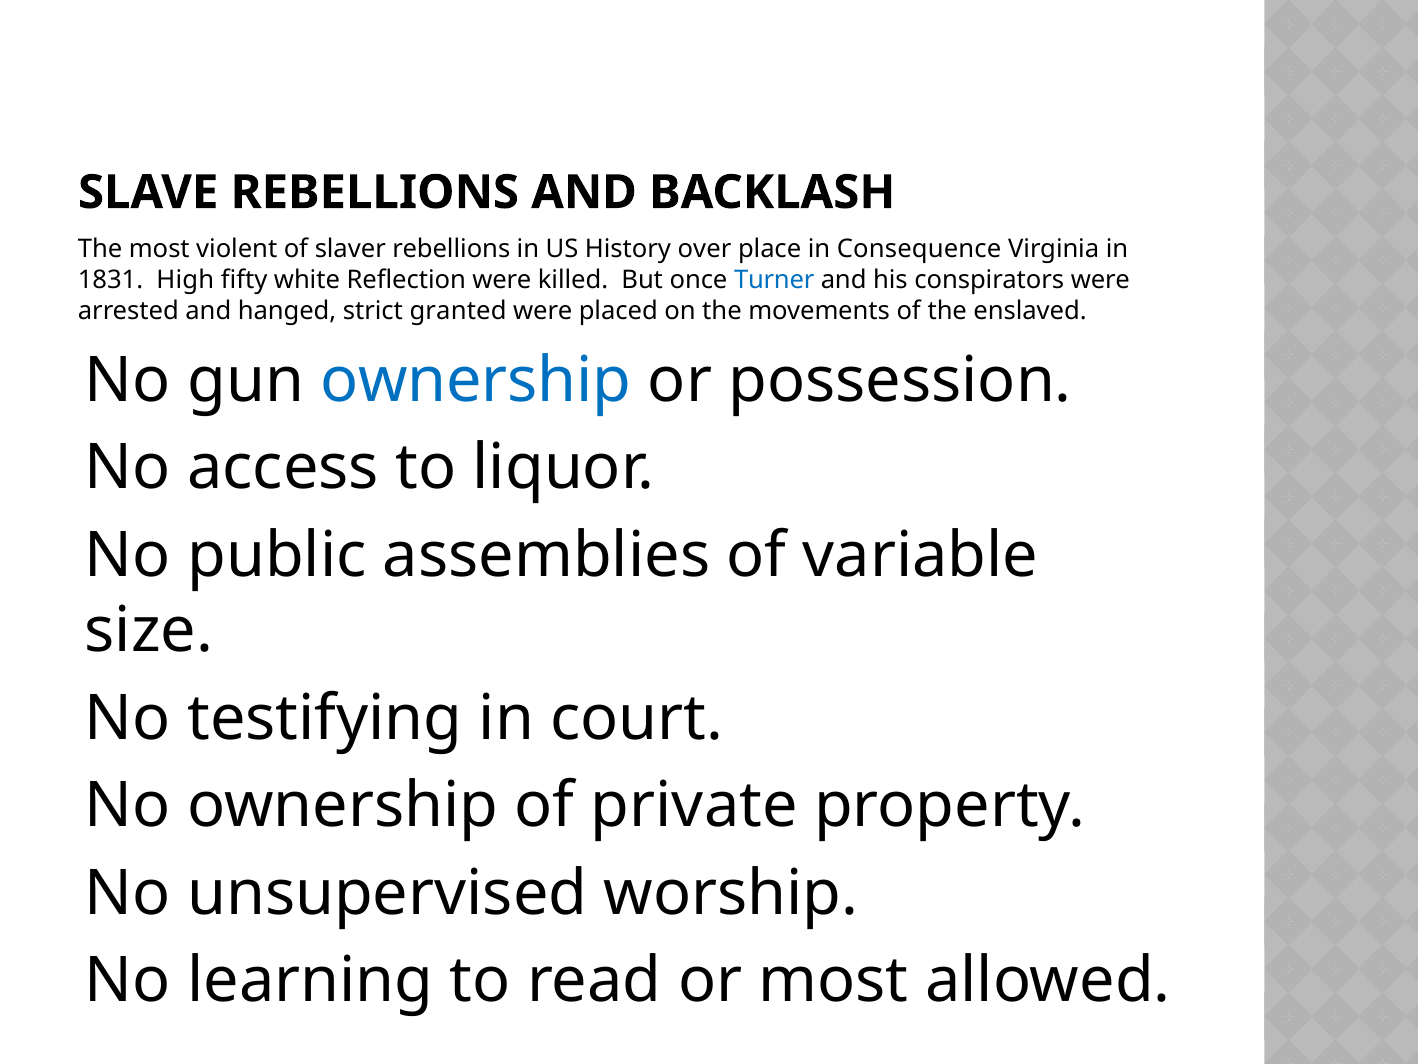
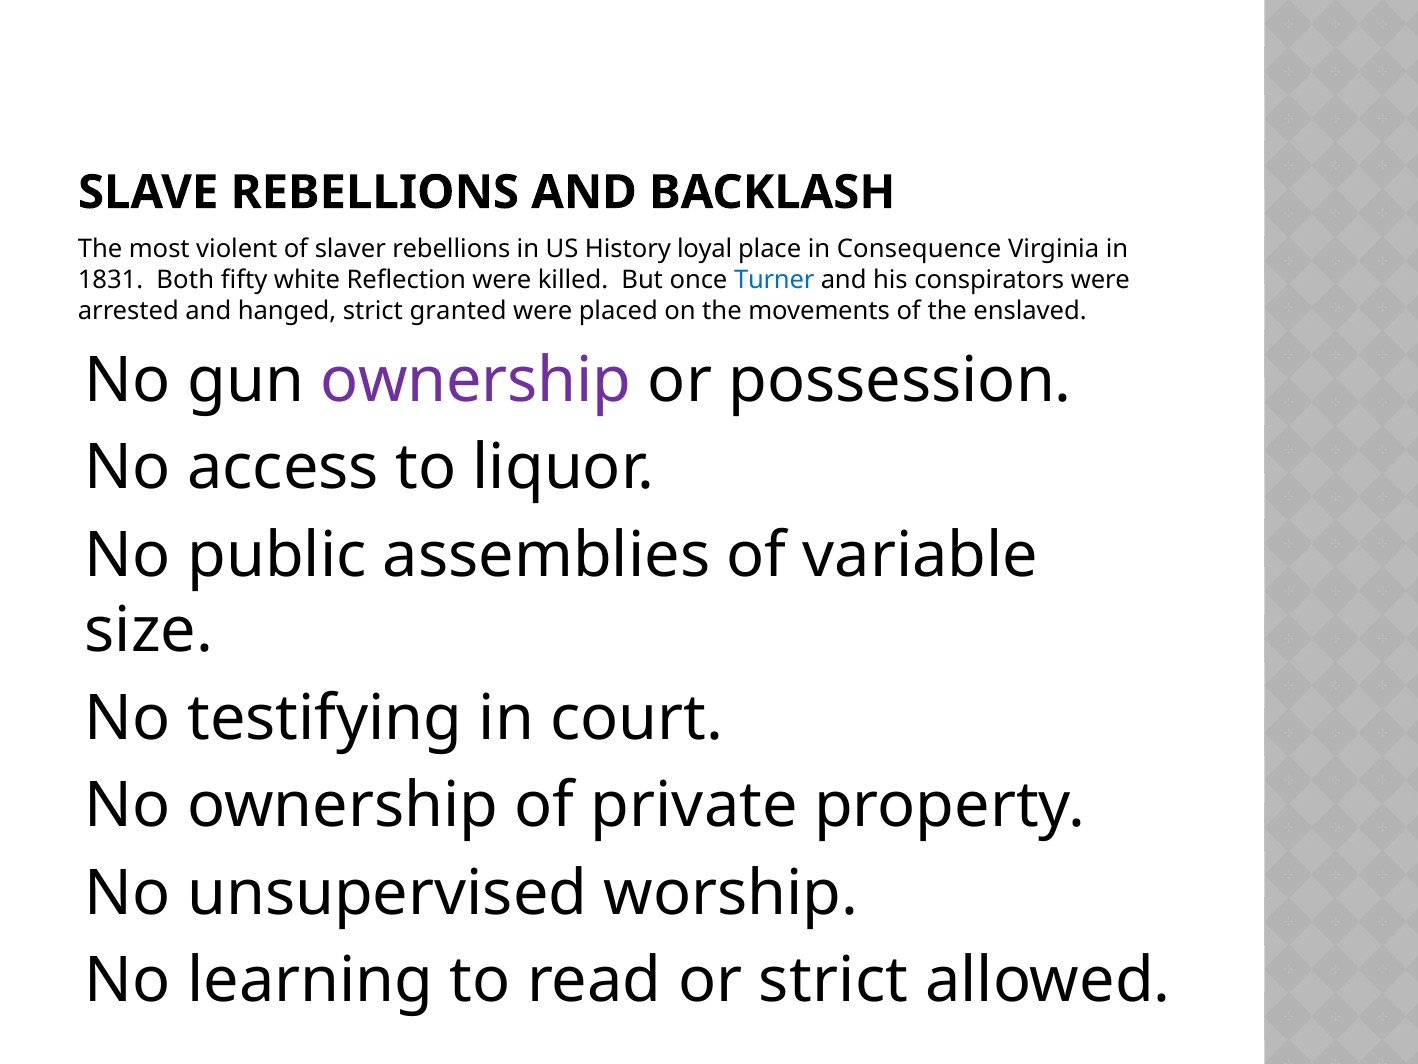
over: over -> loyal
High: High -> Both
ownership at (476, 380) colour: blue -> purple
or most: most -> strict
